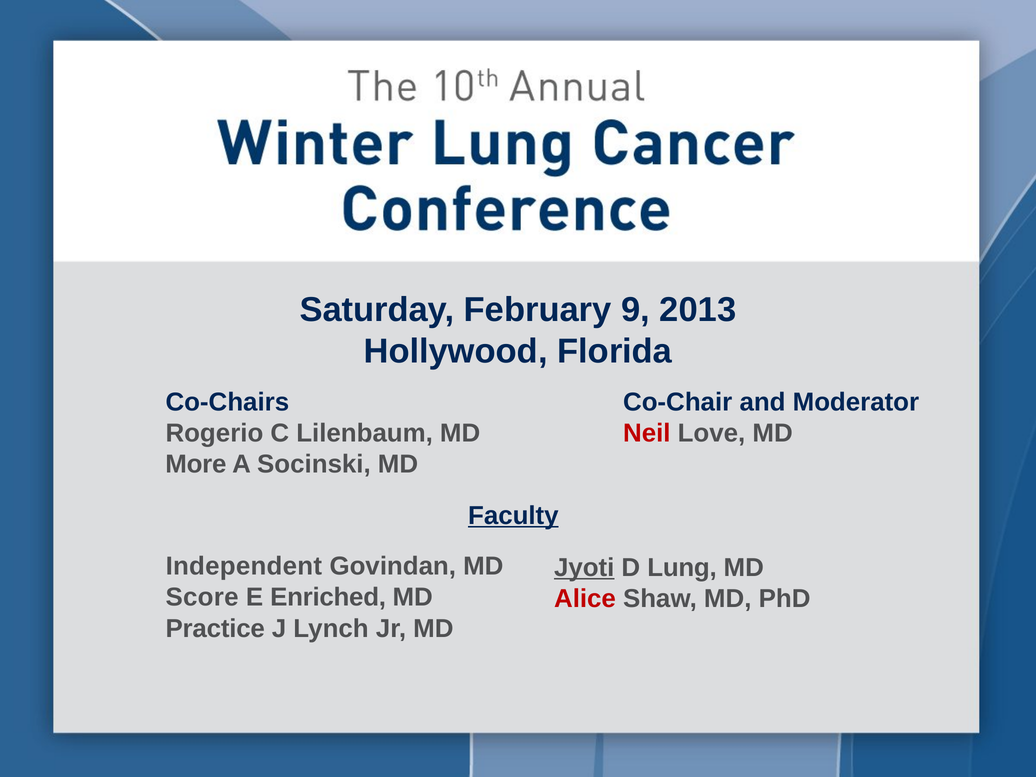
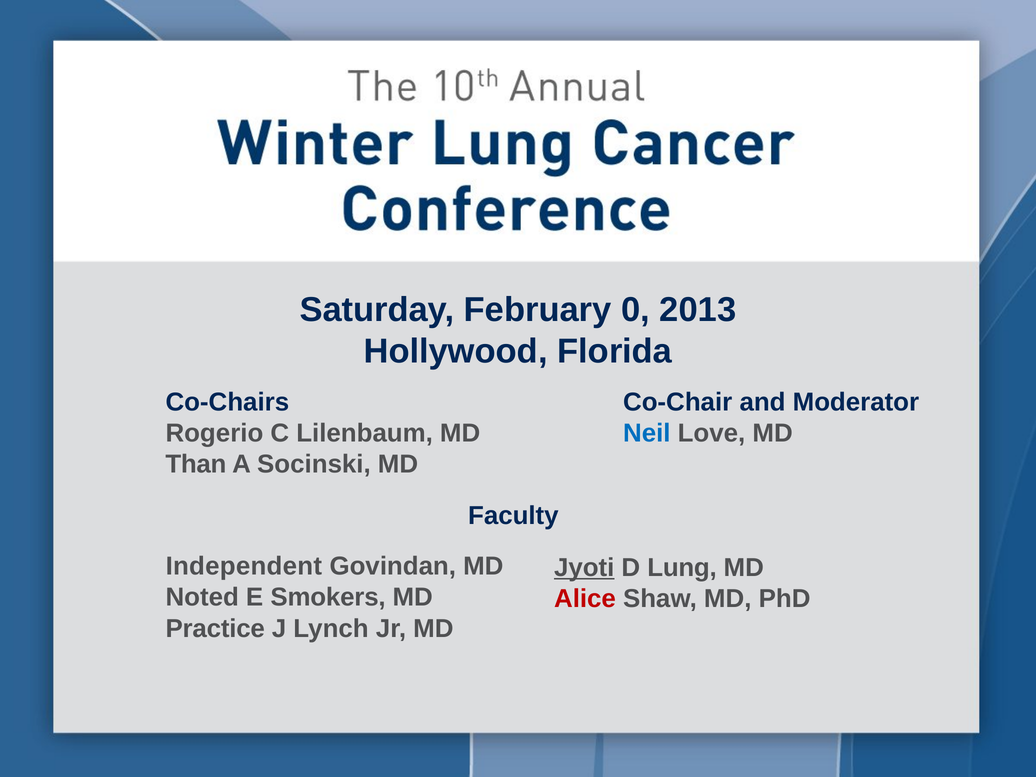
9: 9 -> 0
Neil colour: red -> blue
More: More -> Than
Faculty underline: present -> none
Score: Score -> Noted
Enriched: Enriched -> Smokers
